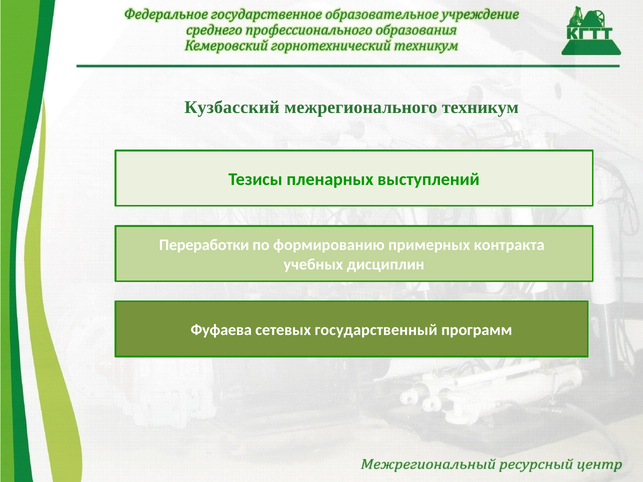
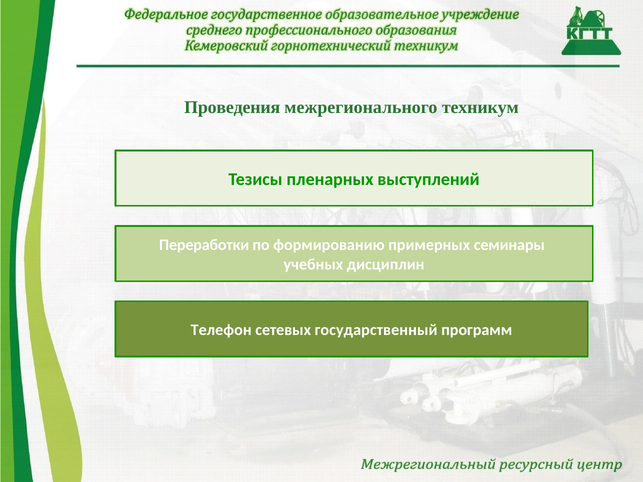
Кузбасский: Кузбасский -> Проведения
контракта: контракта -> семинары
Фуфаева: Фуфаева -> Телефон
